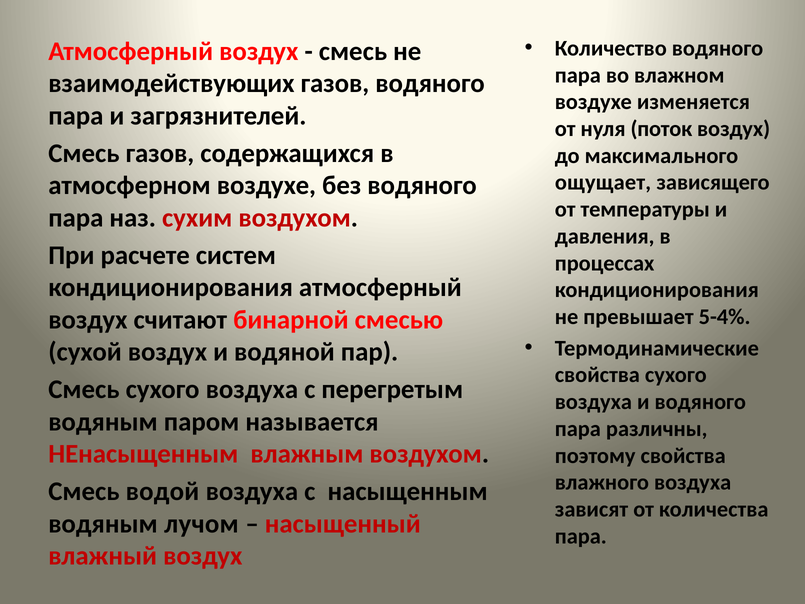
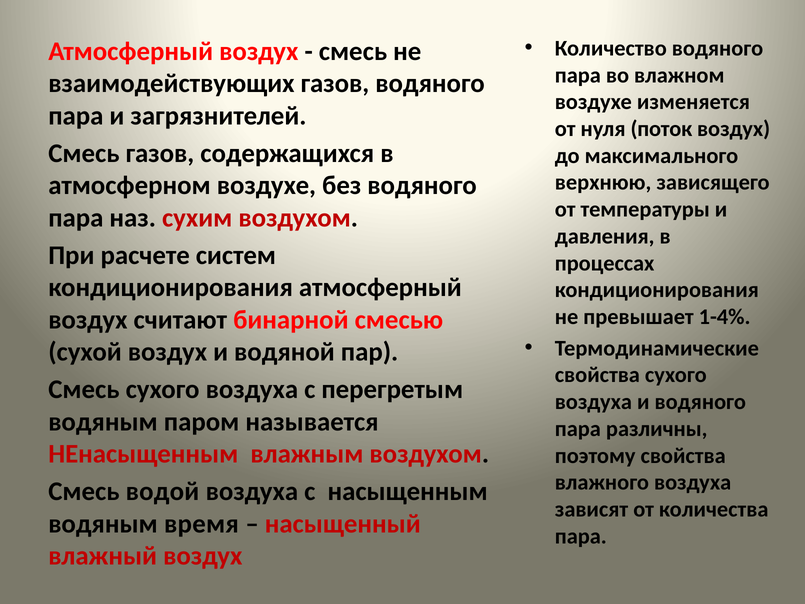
ощущает: ощущает -> верхнюю
5-4%: 5-4% -> 1-4%
лучом: лучом -> время
